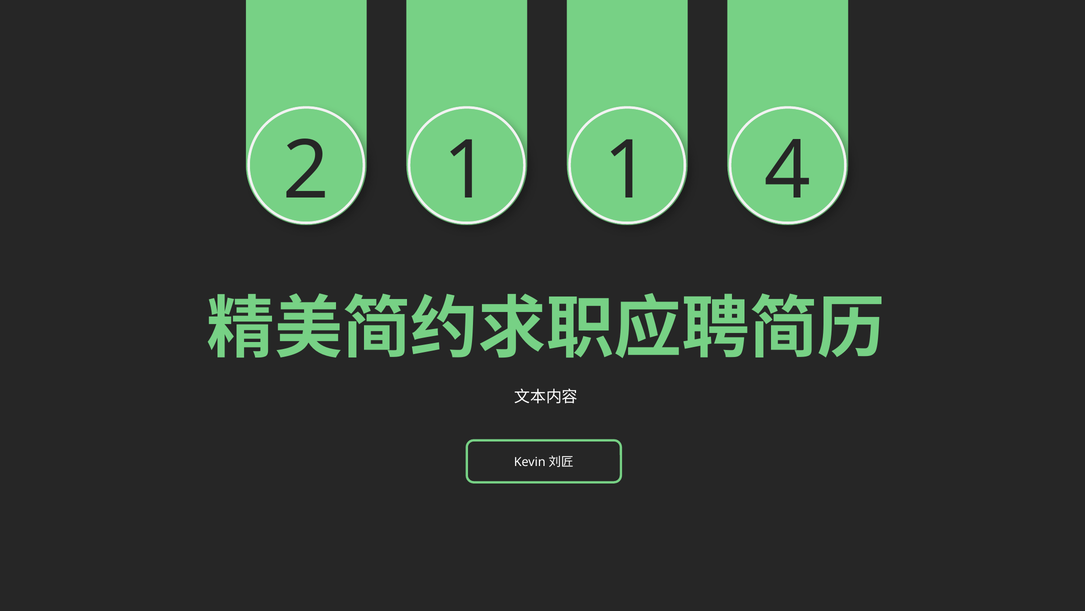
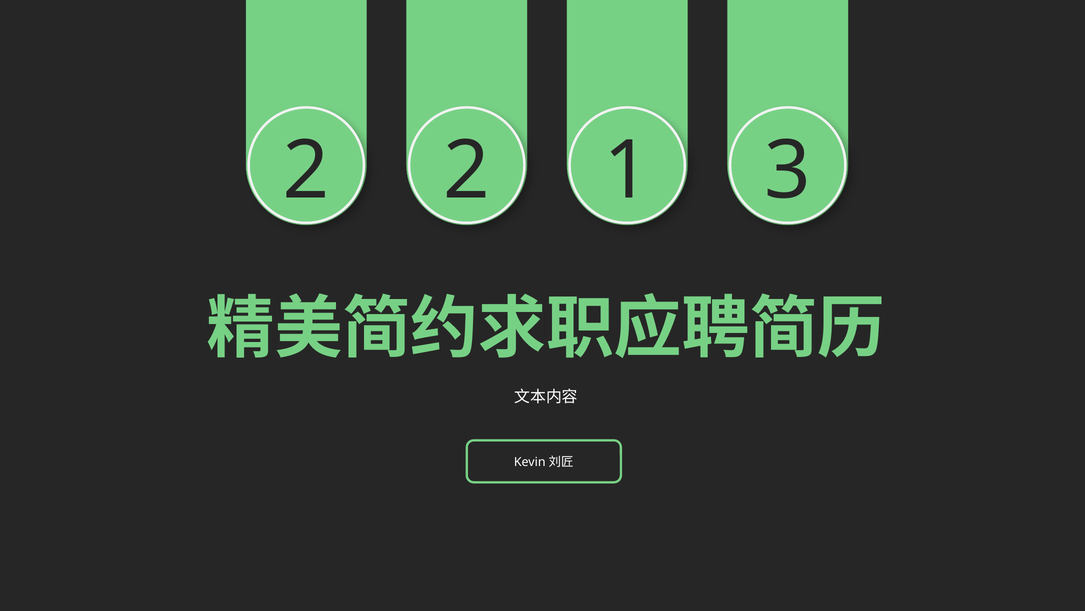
2 1: 1 -> 2
4: 4 -> 3
